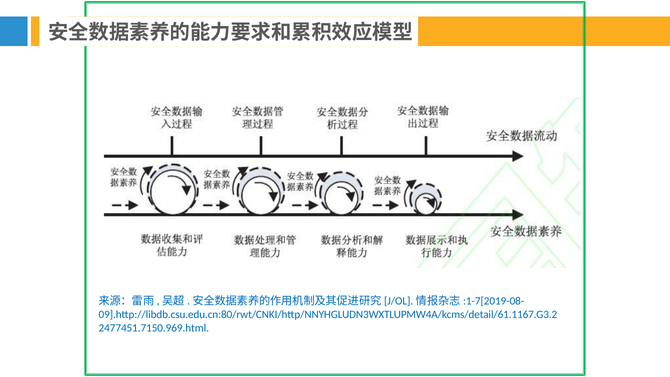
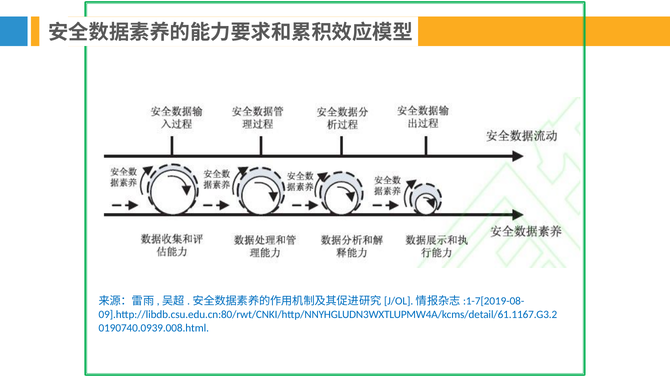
2477451.7150.969.html: 2477451.7150.969.html -> 0190740.0939.008.html
